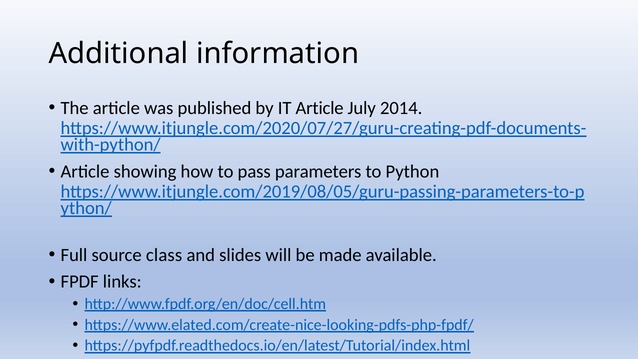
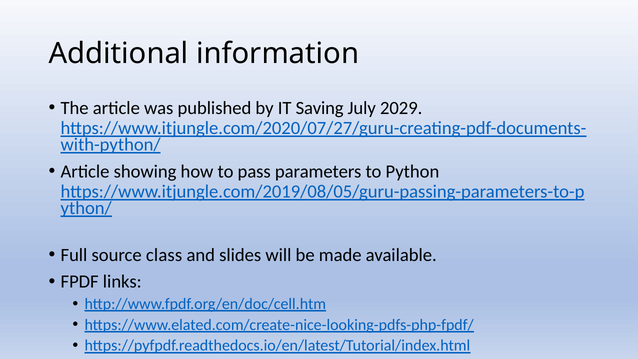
IT Article: Article -> Saving
2014: 2014 -> 2029
